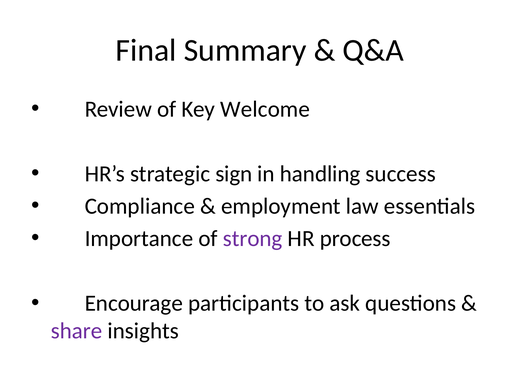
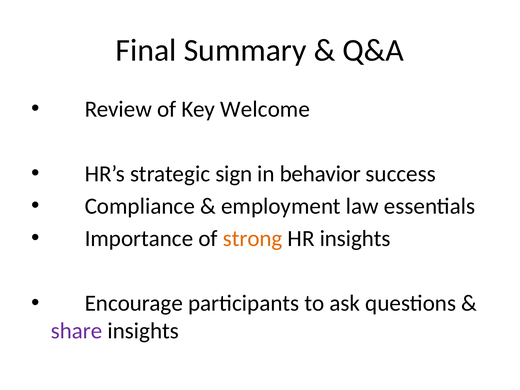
handling: handling -> behavior
strong colour: purple -> orange
HR process: process -> insights
